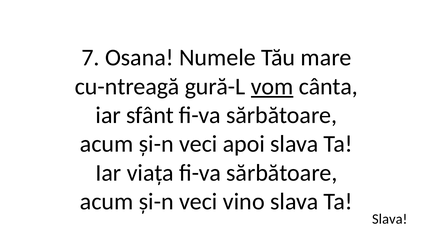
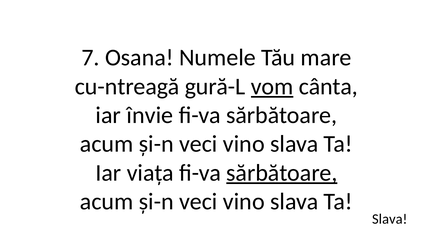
sfânt: sfânt -> învie
apoi at (244, 144): apoi -> vino
sărbătoare at (282, 173) underline: none -> present
